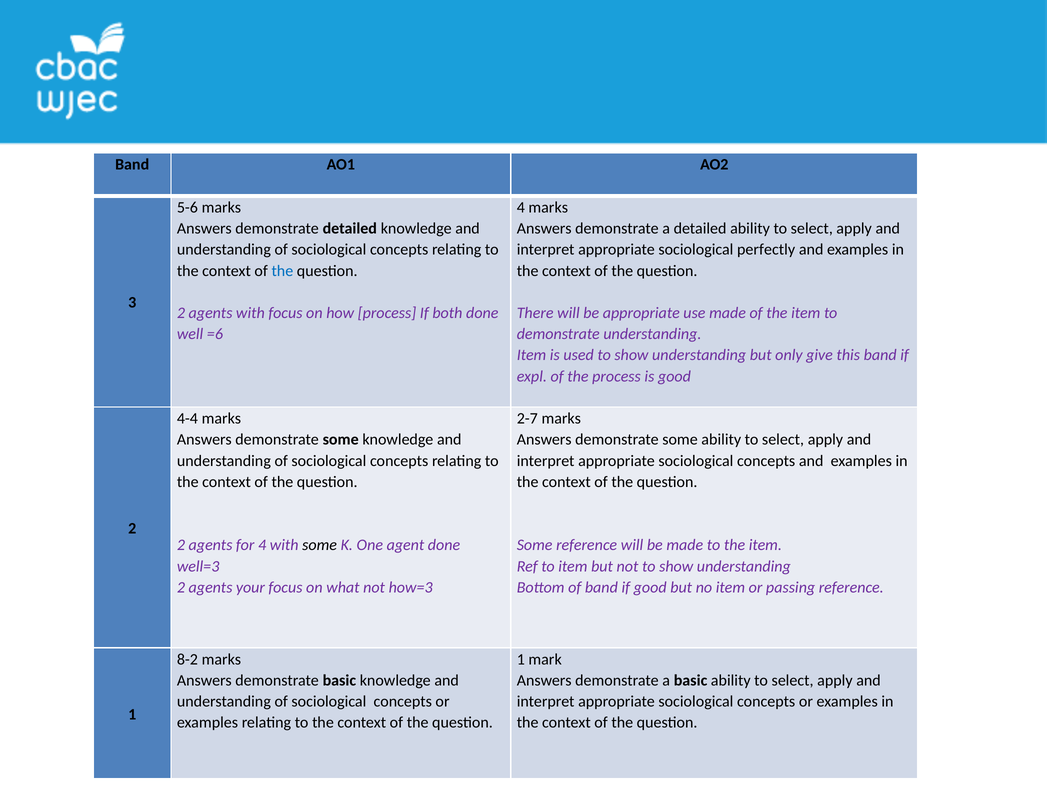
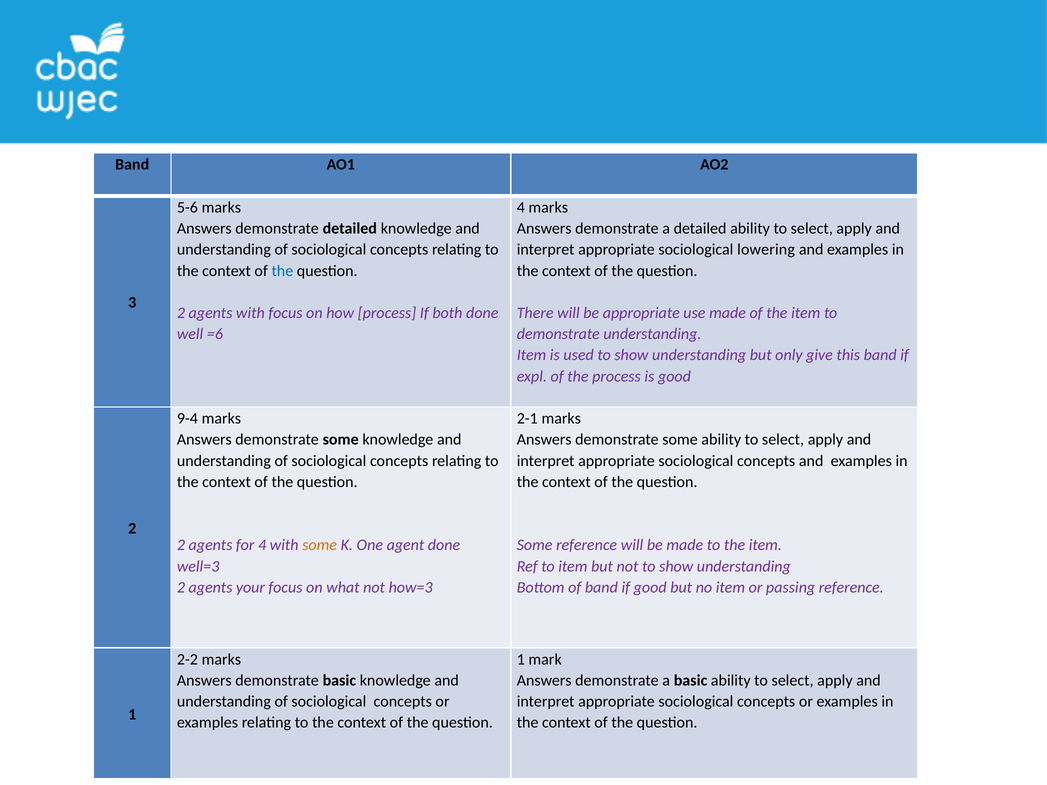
perfectly: perfectly -> lowering
4-4: 4-4 -> 9-4
2-7: 2-7 -> 2-1
some at (320, 545) colour: black -> orange
8-2: 8-2 -> 2-2
